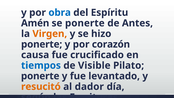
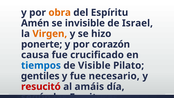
obra colour: blue -> orange
se ponerte: ponerte -> invisible
Antes: Antes -> Israel
ponerte at (40, 76): ponerte -> gentiles
levantado: levantado -> necesario
resucitó colour: orange -> red
dador: dador -> amáis
